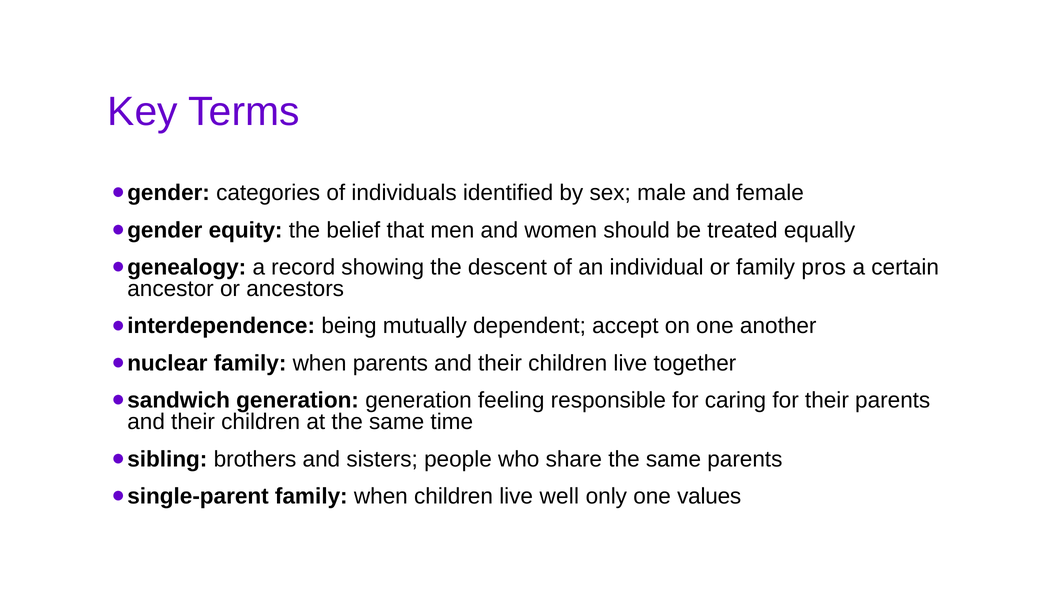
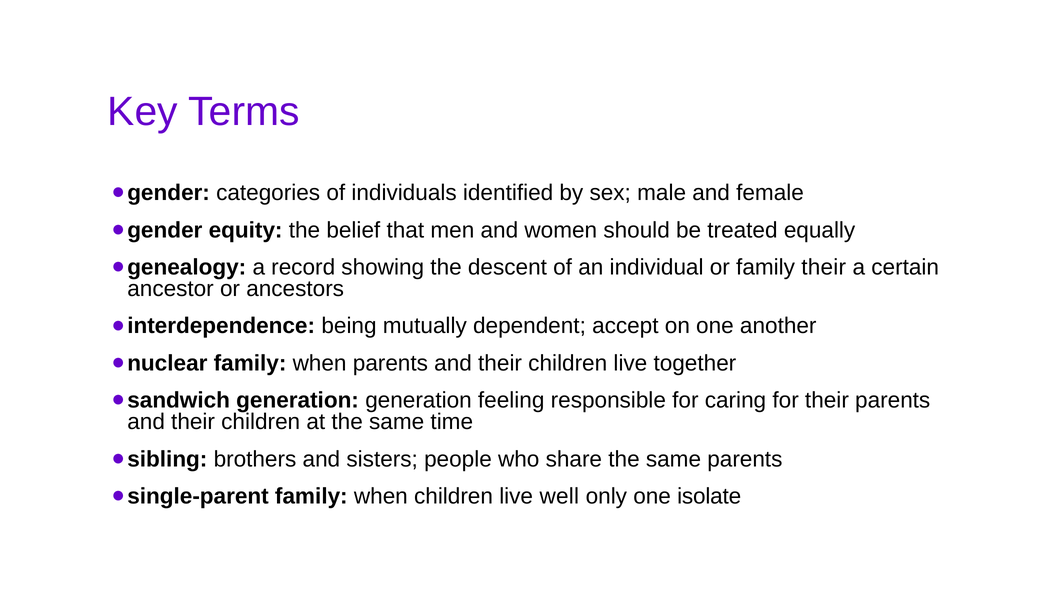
family pros: pros -> their
values: values -> isolate
